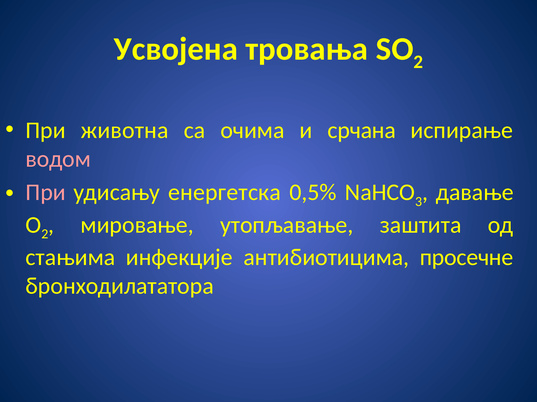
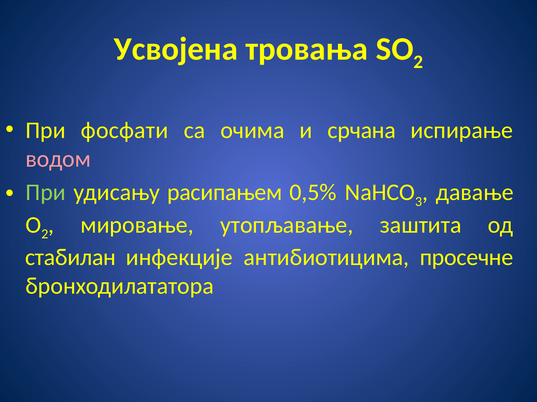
животна: животна -> фосфати
При at (46, 193) colour: pink -> light green
енергетска: енергетска -> расипањем
стањима: стањима -> стабилан
